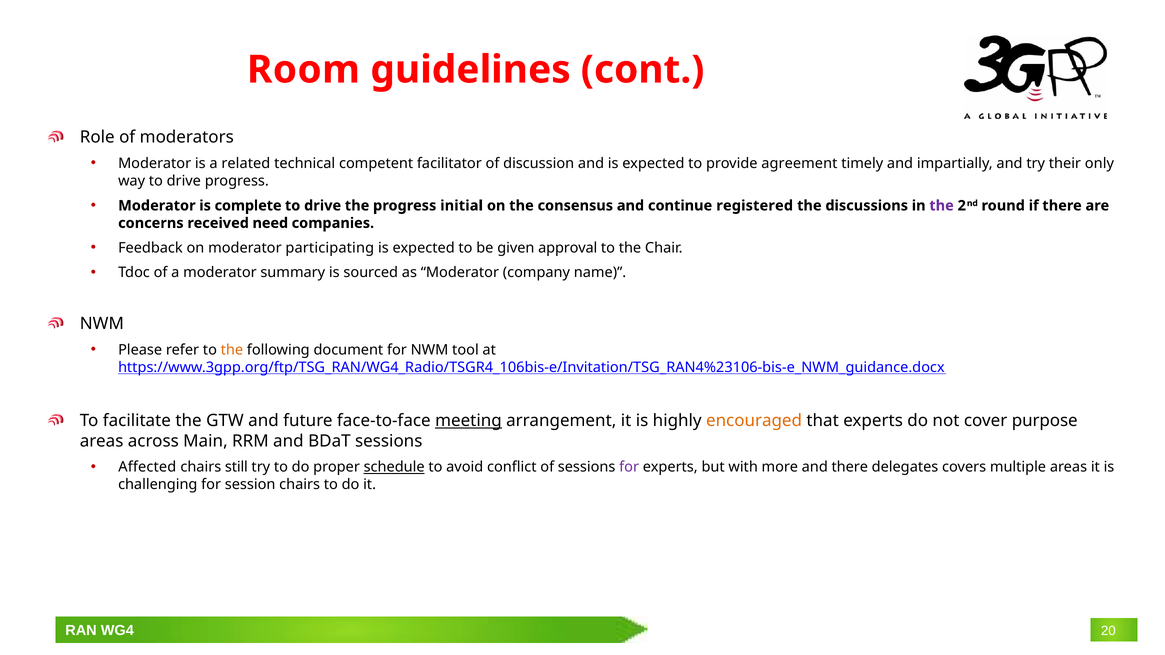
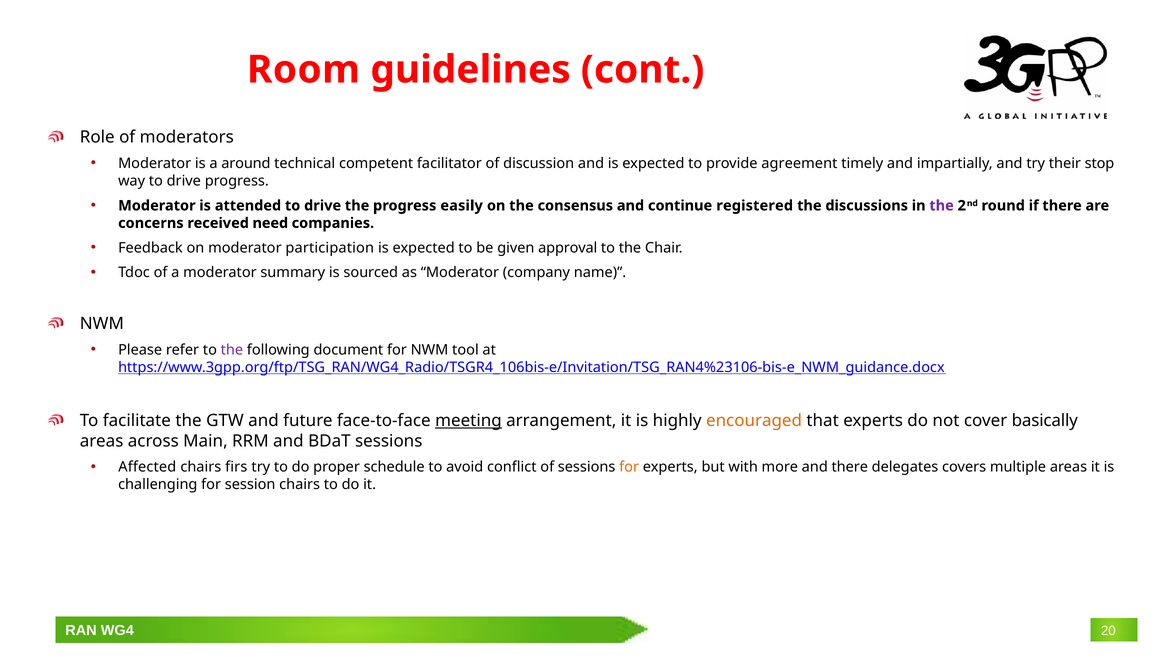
related: related -> around
only: only -> stop
complete: complete -> attended
initial: initial -> easily
participating: participating -> participation
the at (232, 350) colour: orange -> purple
purpose: purpose -> basically
still: still -> firs
schedule underline: present -> none
for at (629, 467) colour: purple -> orange
